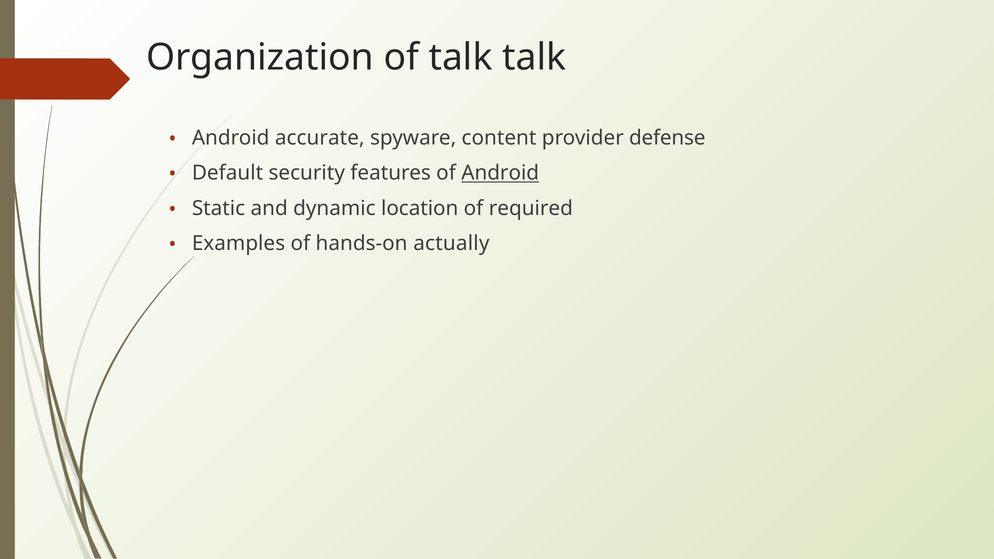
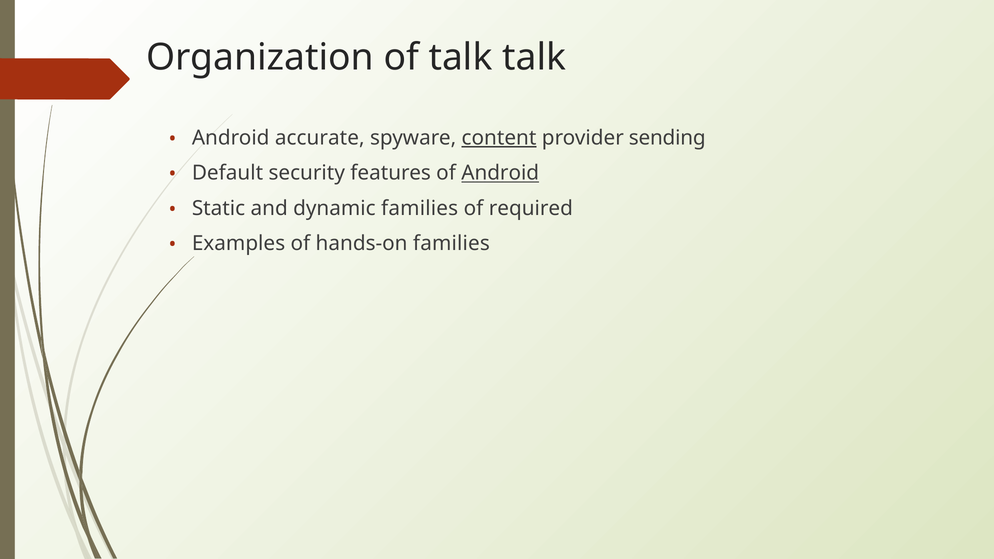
content underline: none -> present
defense: defense -> sending
dynamic location: location -> families
hands-on actually: actually -> families
